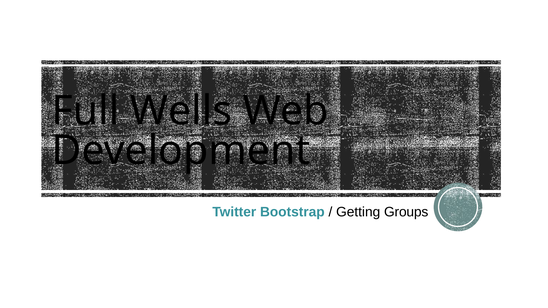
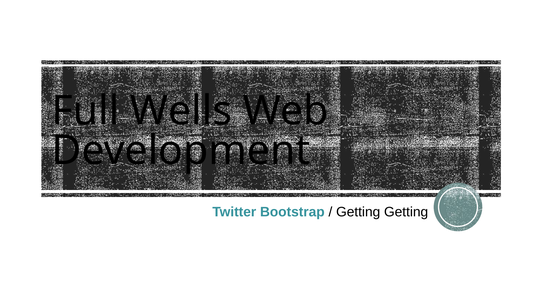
Getting Groups: Groups -> Getting
